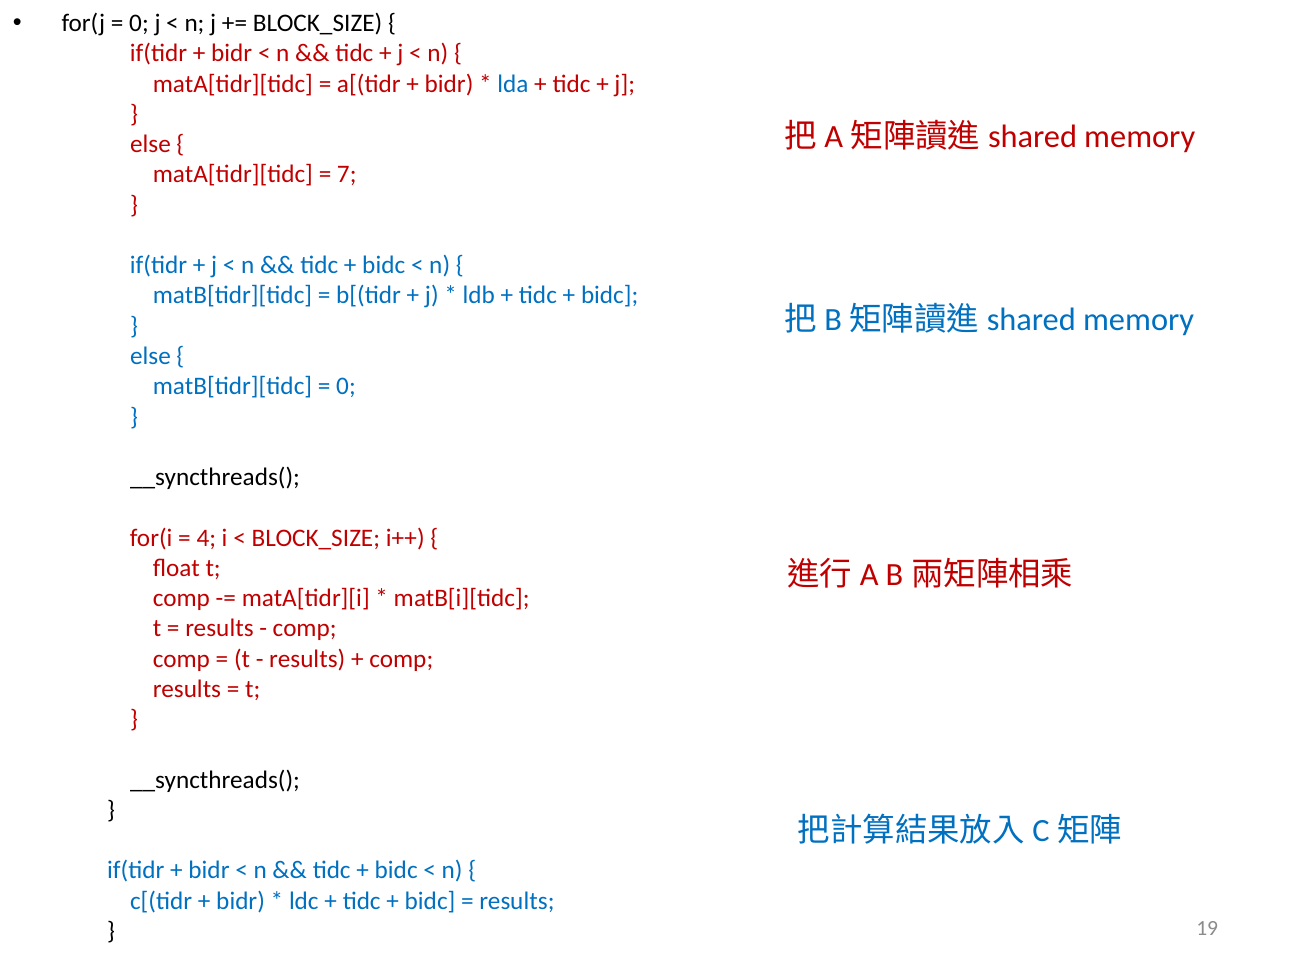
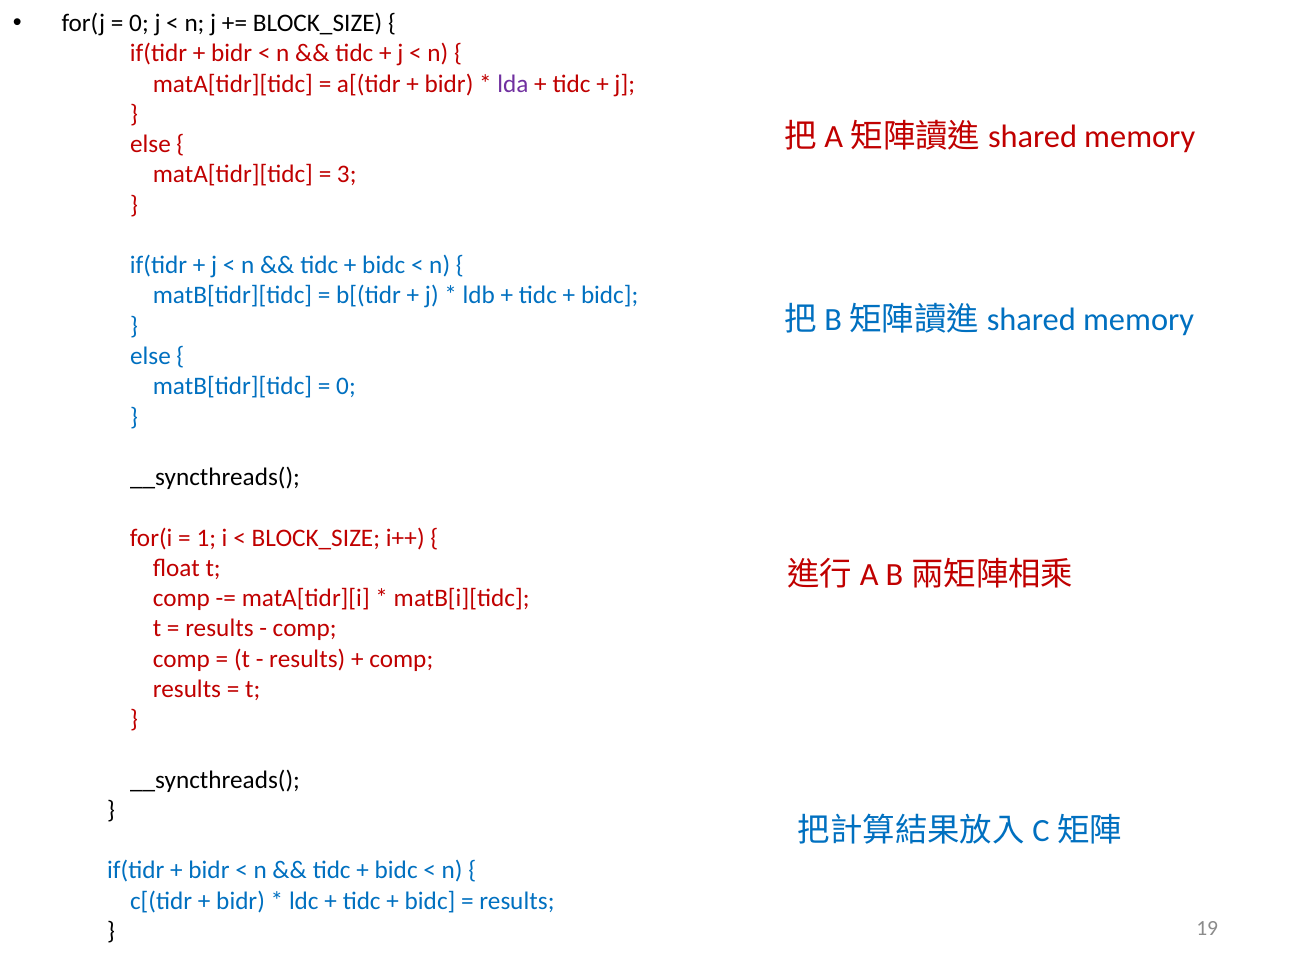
lda colour: blue -> purple
7: 7 -> 3
4: 4 -> 1
